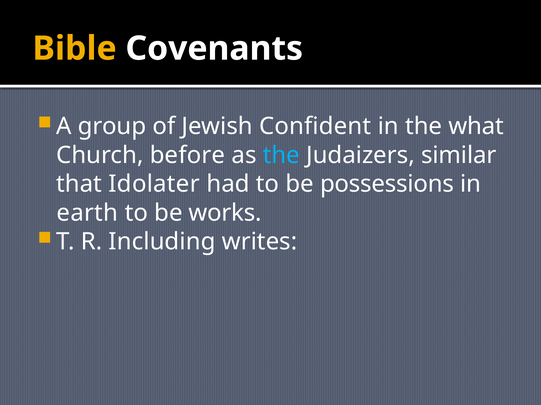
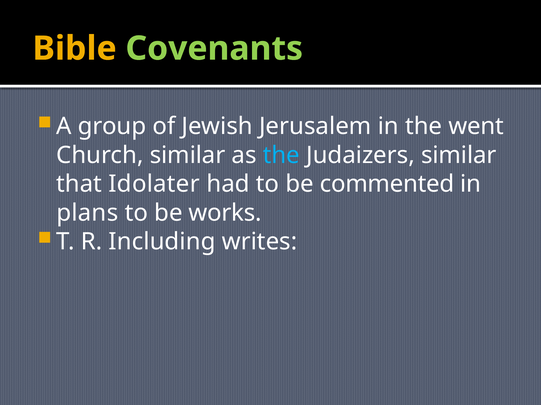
Covenants colour: white -> light green
Confident: Confident -> Jerusalem
what: what -> went
Church before: before -> similar
possessions: possessions -> commented
earth: earth -> plans
